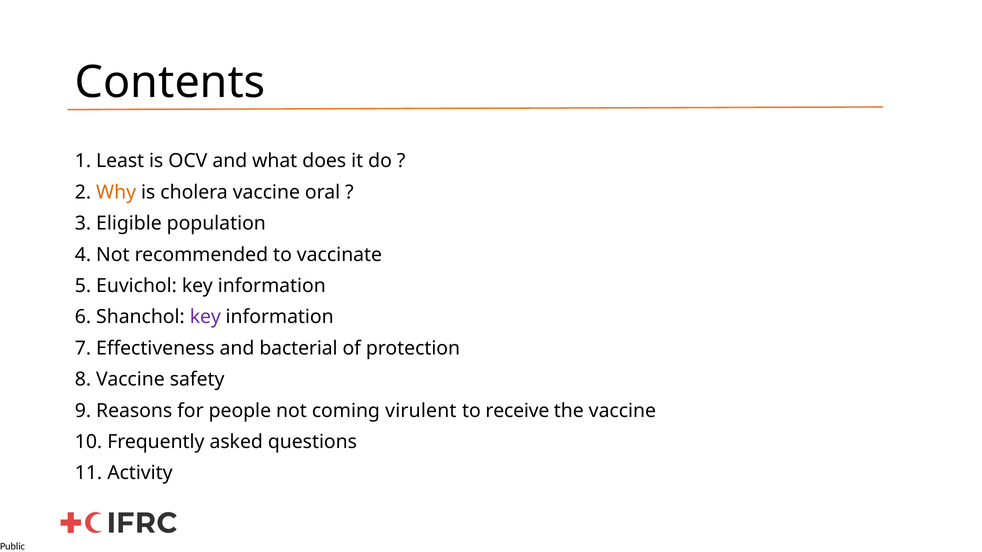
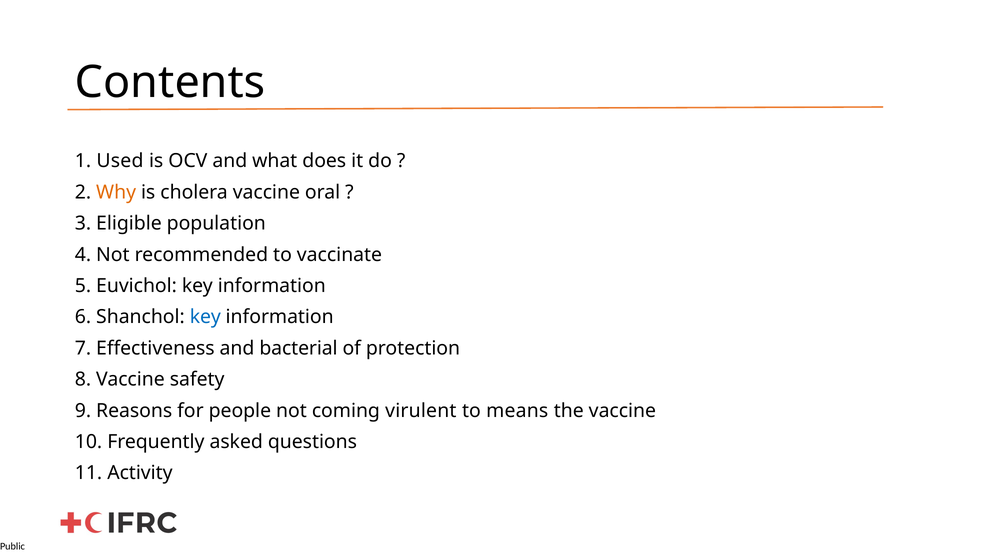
Least: Least -> Used
key at (205, 317) colour: purple -> blue
receive: receive -> means
